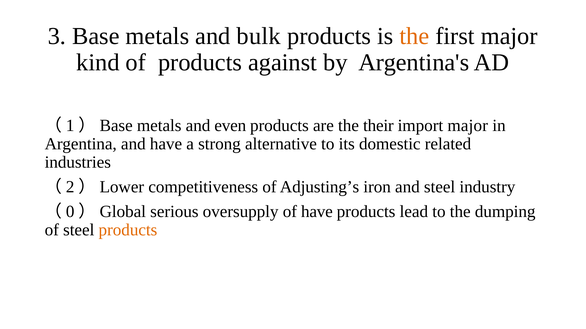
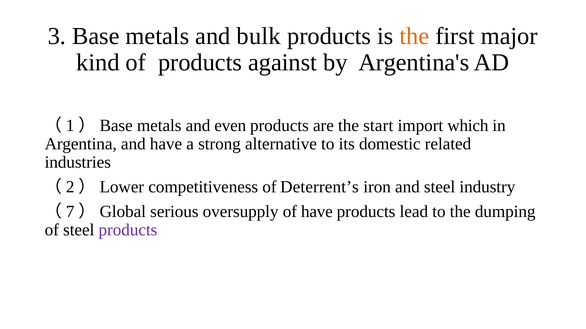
their: their -> start
import major: major -> which
Adjusting’s: Adjusting’s -> Deterrent’s
0: 0 -> 7
products at (128, 230) colour: orange -> purple
